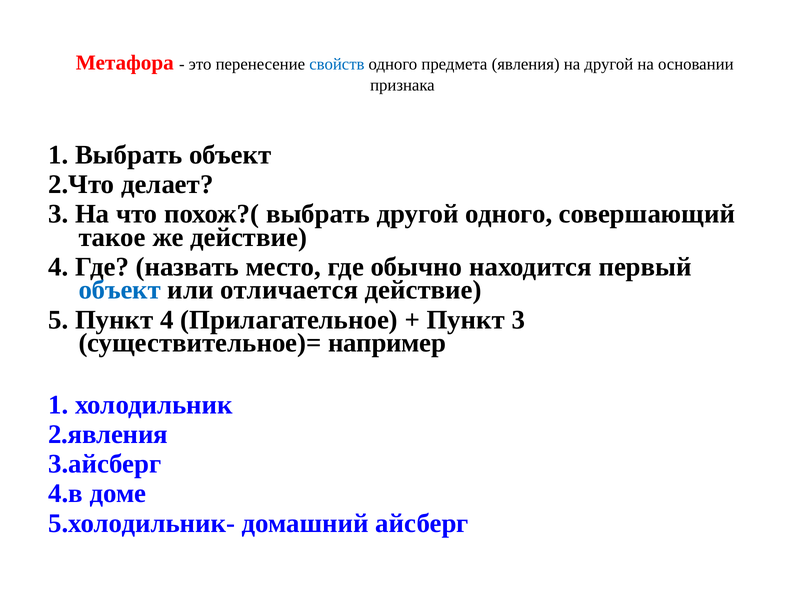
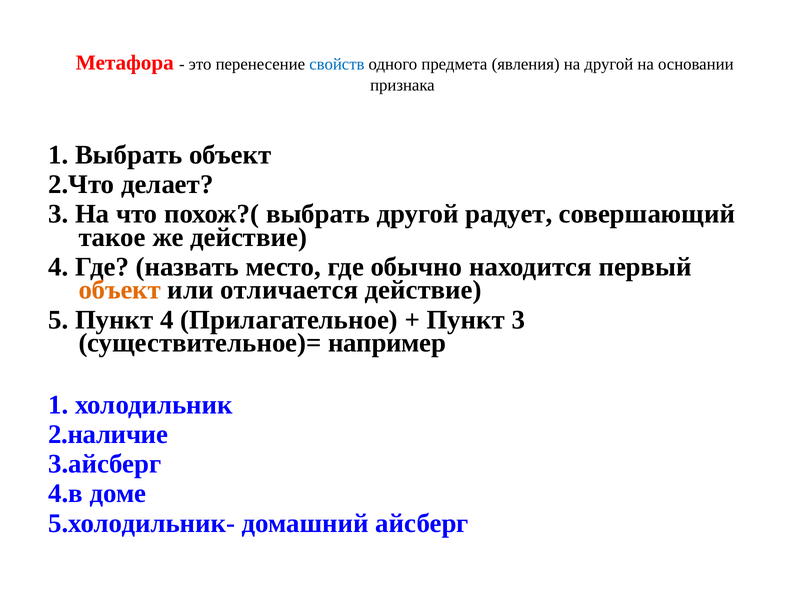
другой одного: одного -> радует
объект at (120, 290) colour: blue -> orange
2.явления: 2.явления -> 2.наличие
